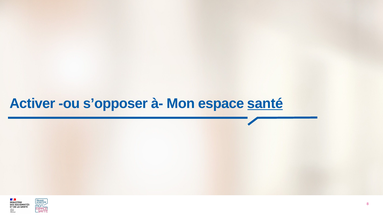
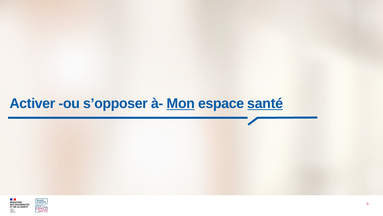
Mon underline: none -> present
